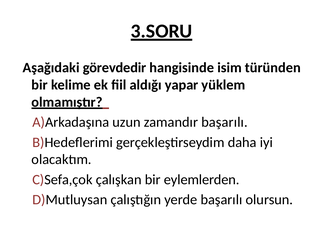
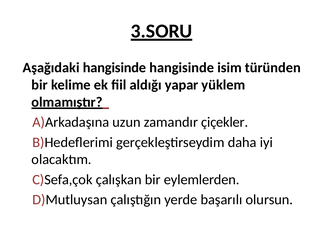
Aşağıdaki görevdedir: görevdedir -> hangisinde
zamandır başarılı: başarılı -> çiçekler
